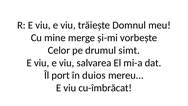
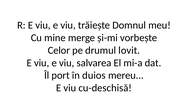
simt: simt -> lovit
cu-îmbrăcat: cu-îmbrăcat -> cu-deschisă
